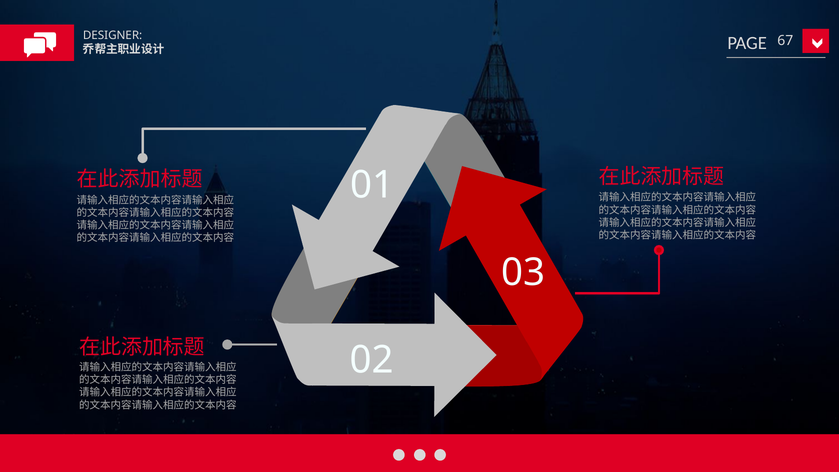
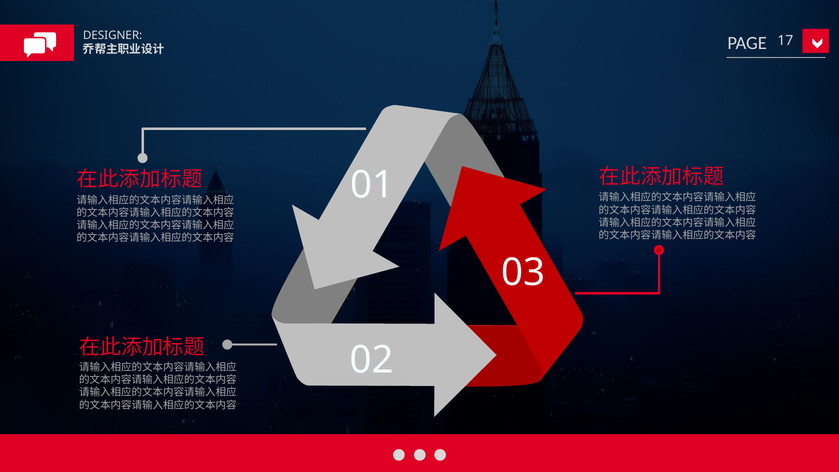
67: 67 -> 17
